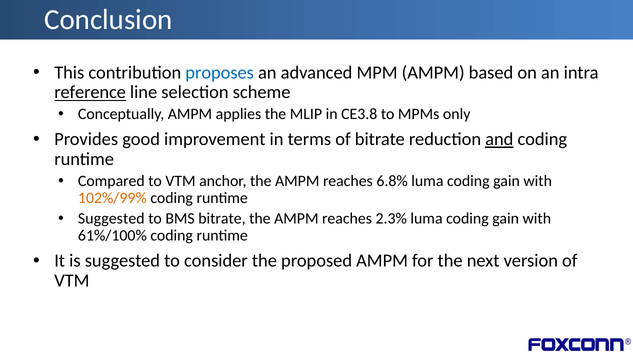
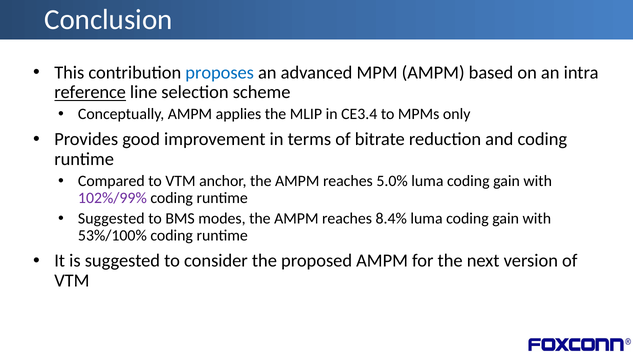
CE3.8: CE3.8 -> CE3.4
and underline: present -> none
6.8%: 6.8% -> 5.0%
102%/99% colour: orange -> purple
BMS bitrate: bitrate -> modes
2.3%: 2.3% -> 8.4%
61%/100%: 61%/100% -> 53%/100%
